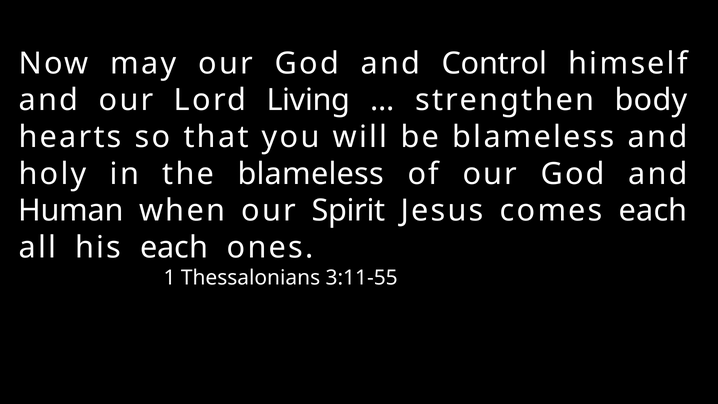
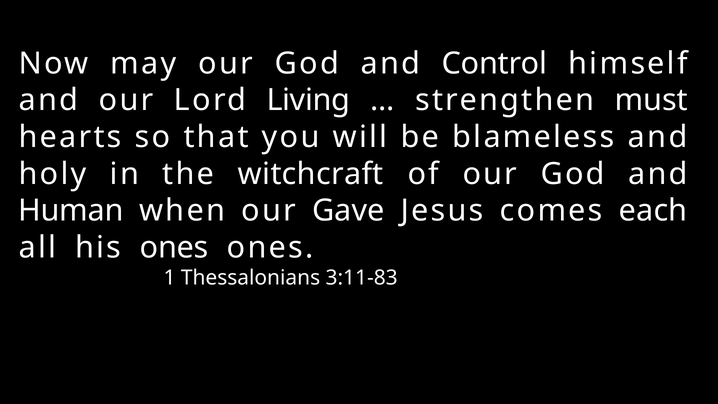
body: body -> must
the blameless: blameless -> witchcraft
Spirit: Spirit -> Gave
his each: each -> ones
3:11-55: 3:11-55 -> 3:11-83
